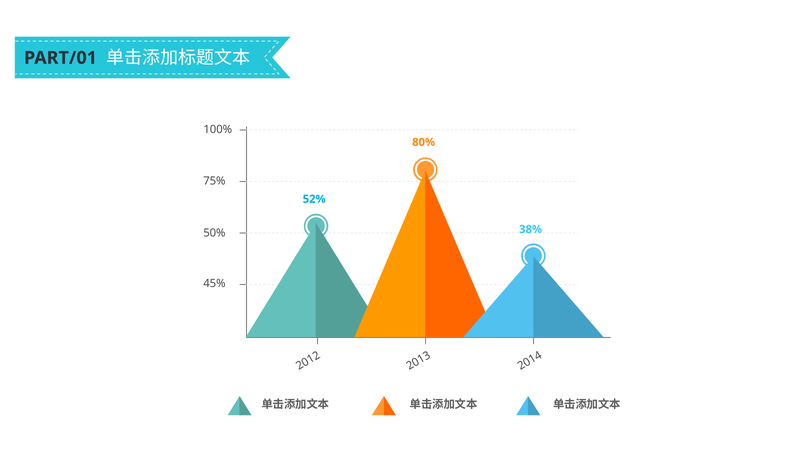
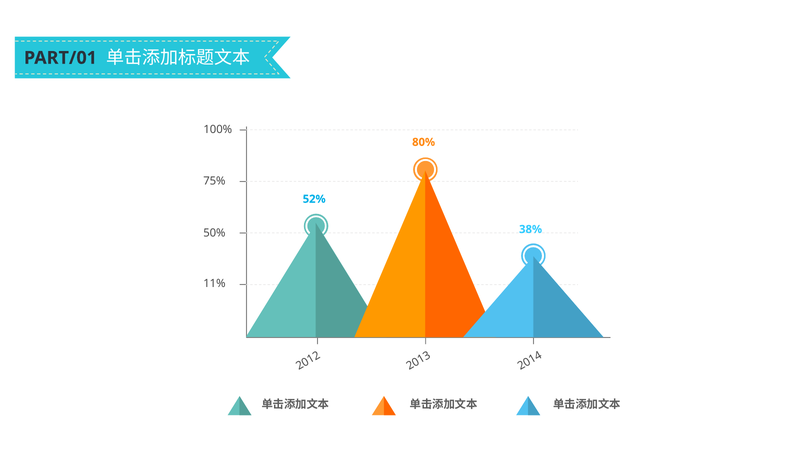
45%: 45% -> 11%
